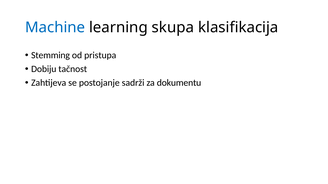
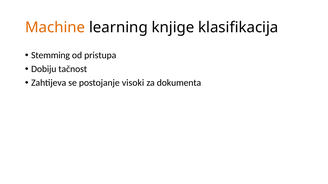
Machine colour: blue -> orange
skupa: skupa -> knjige
sadrži: sadrži -> visoki
dokumentu: dokumentu -> dokumenta
